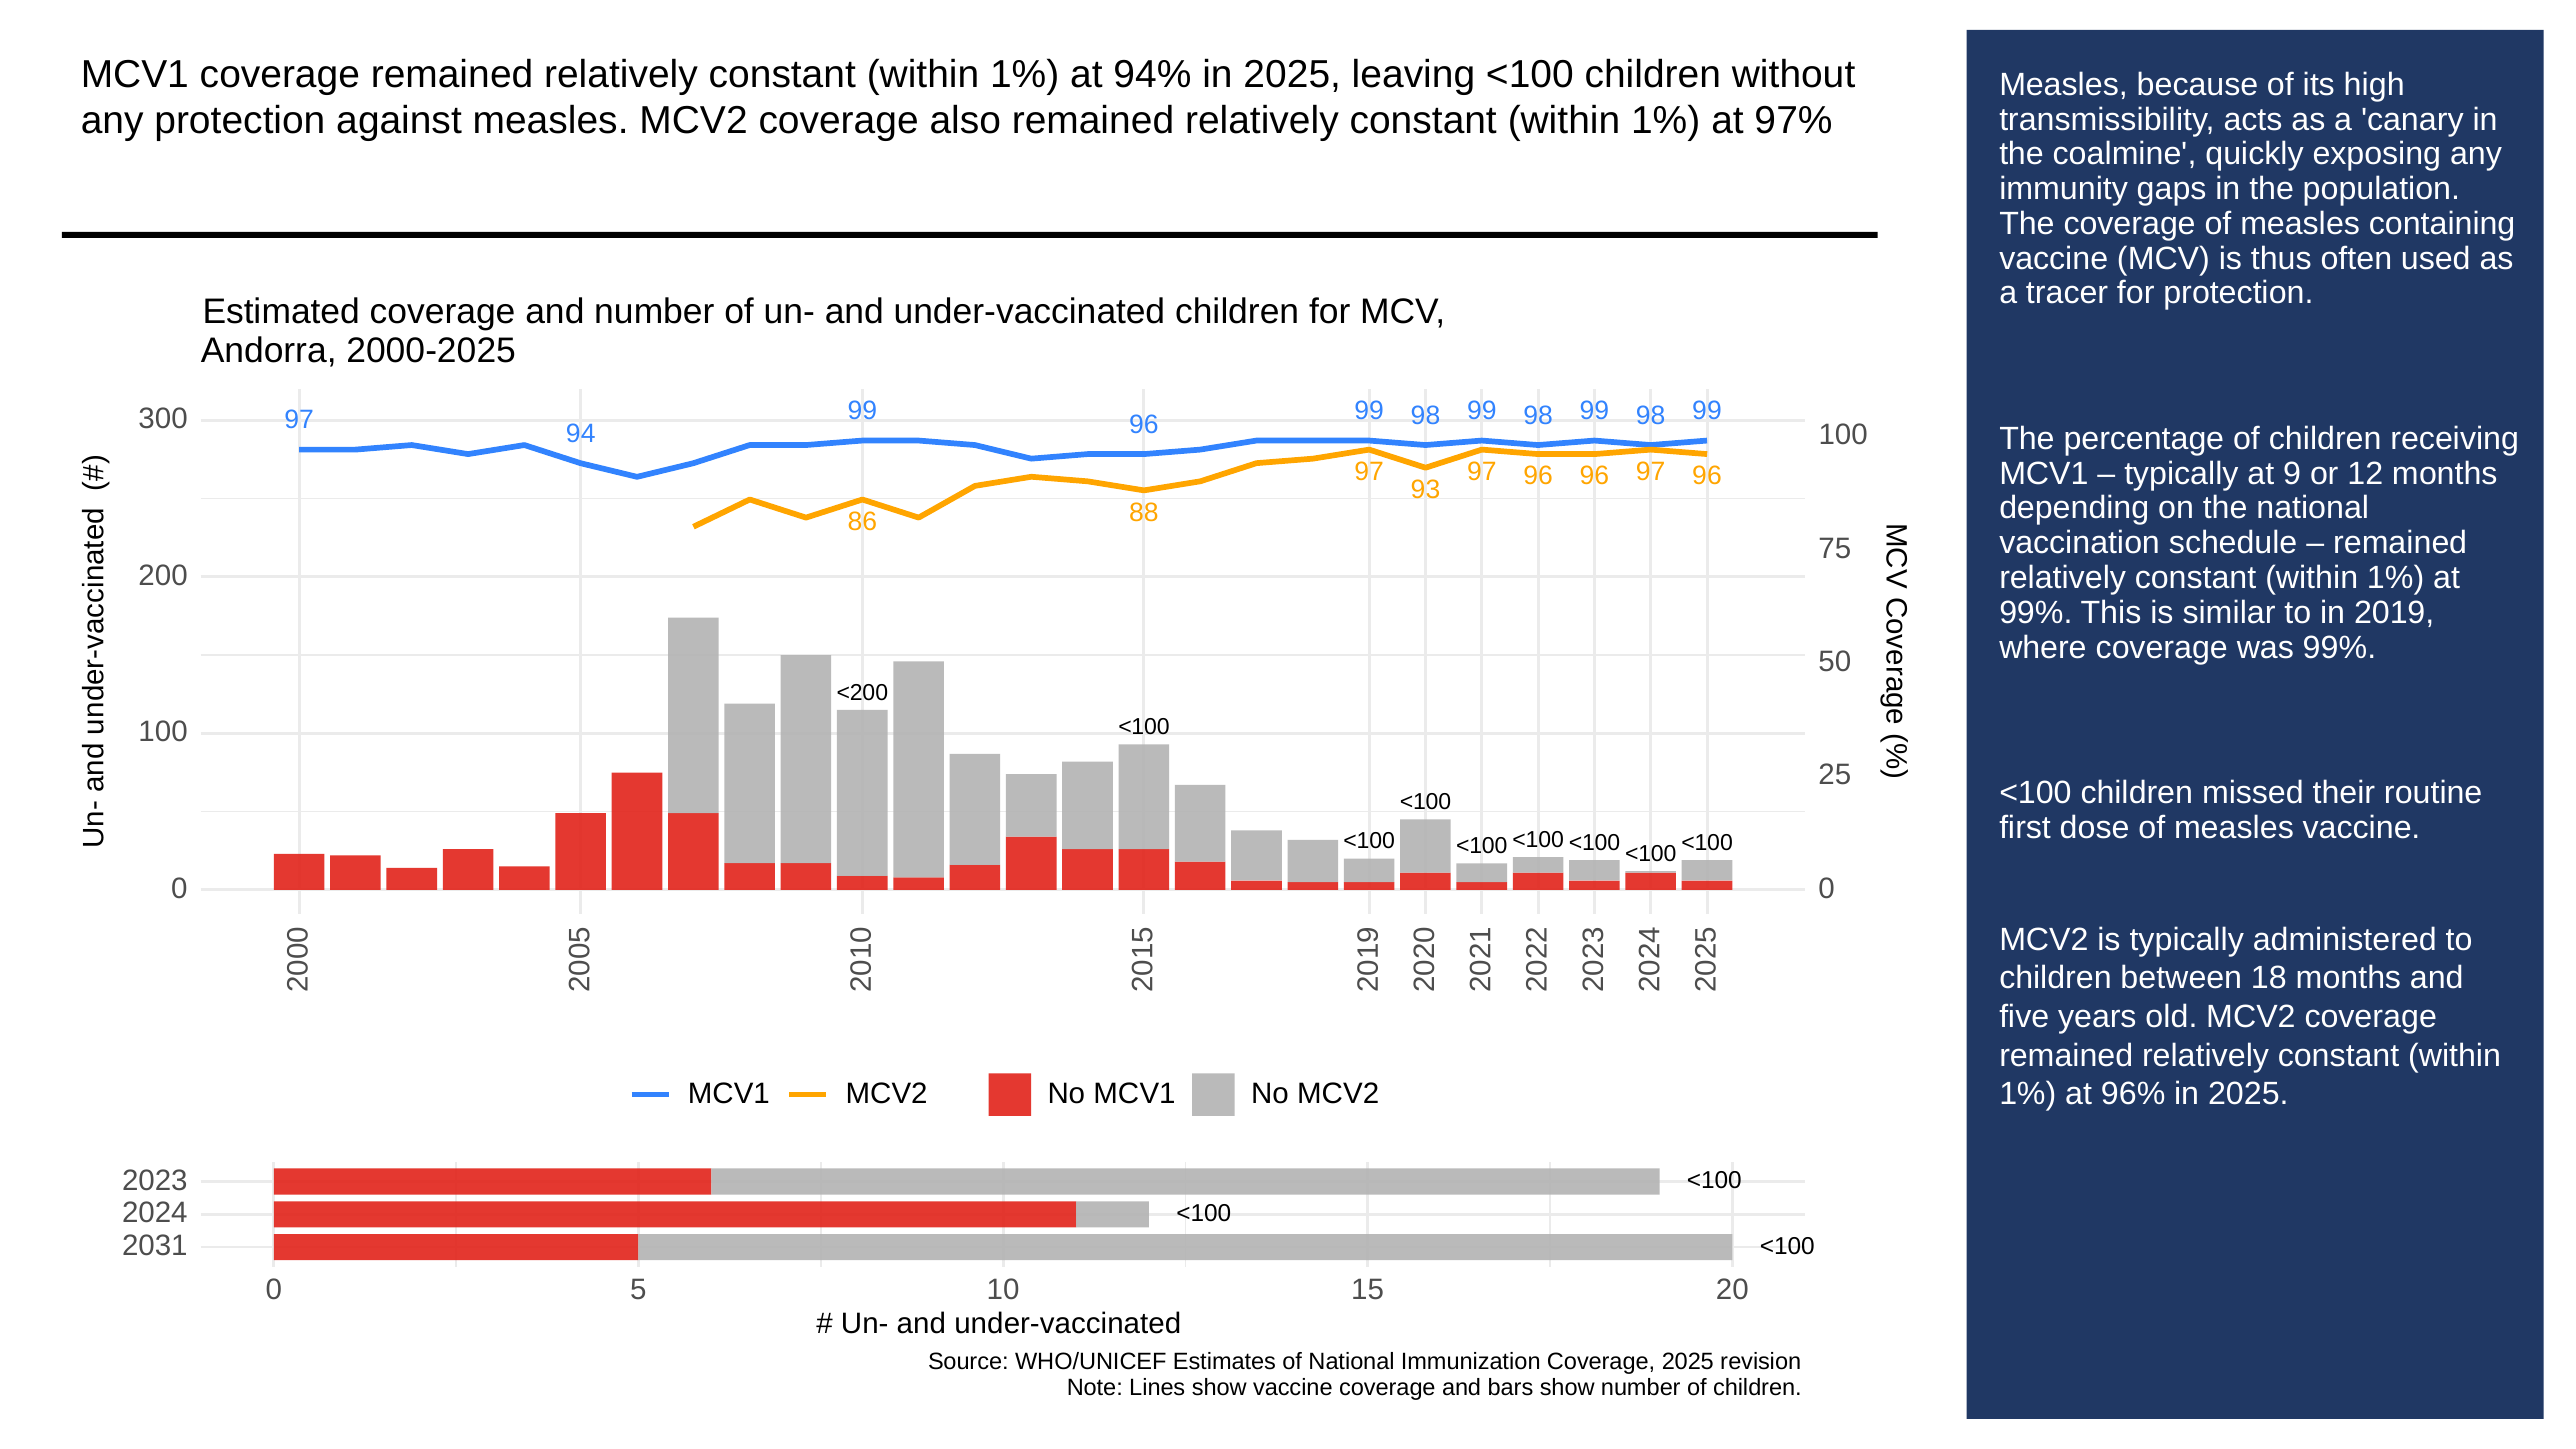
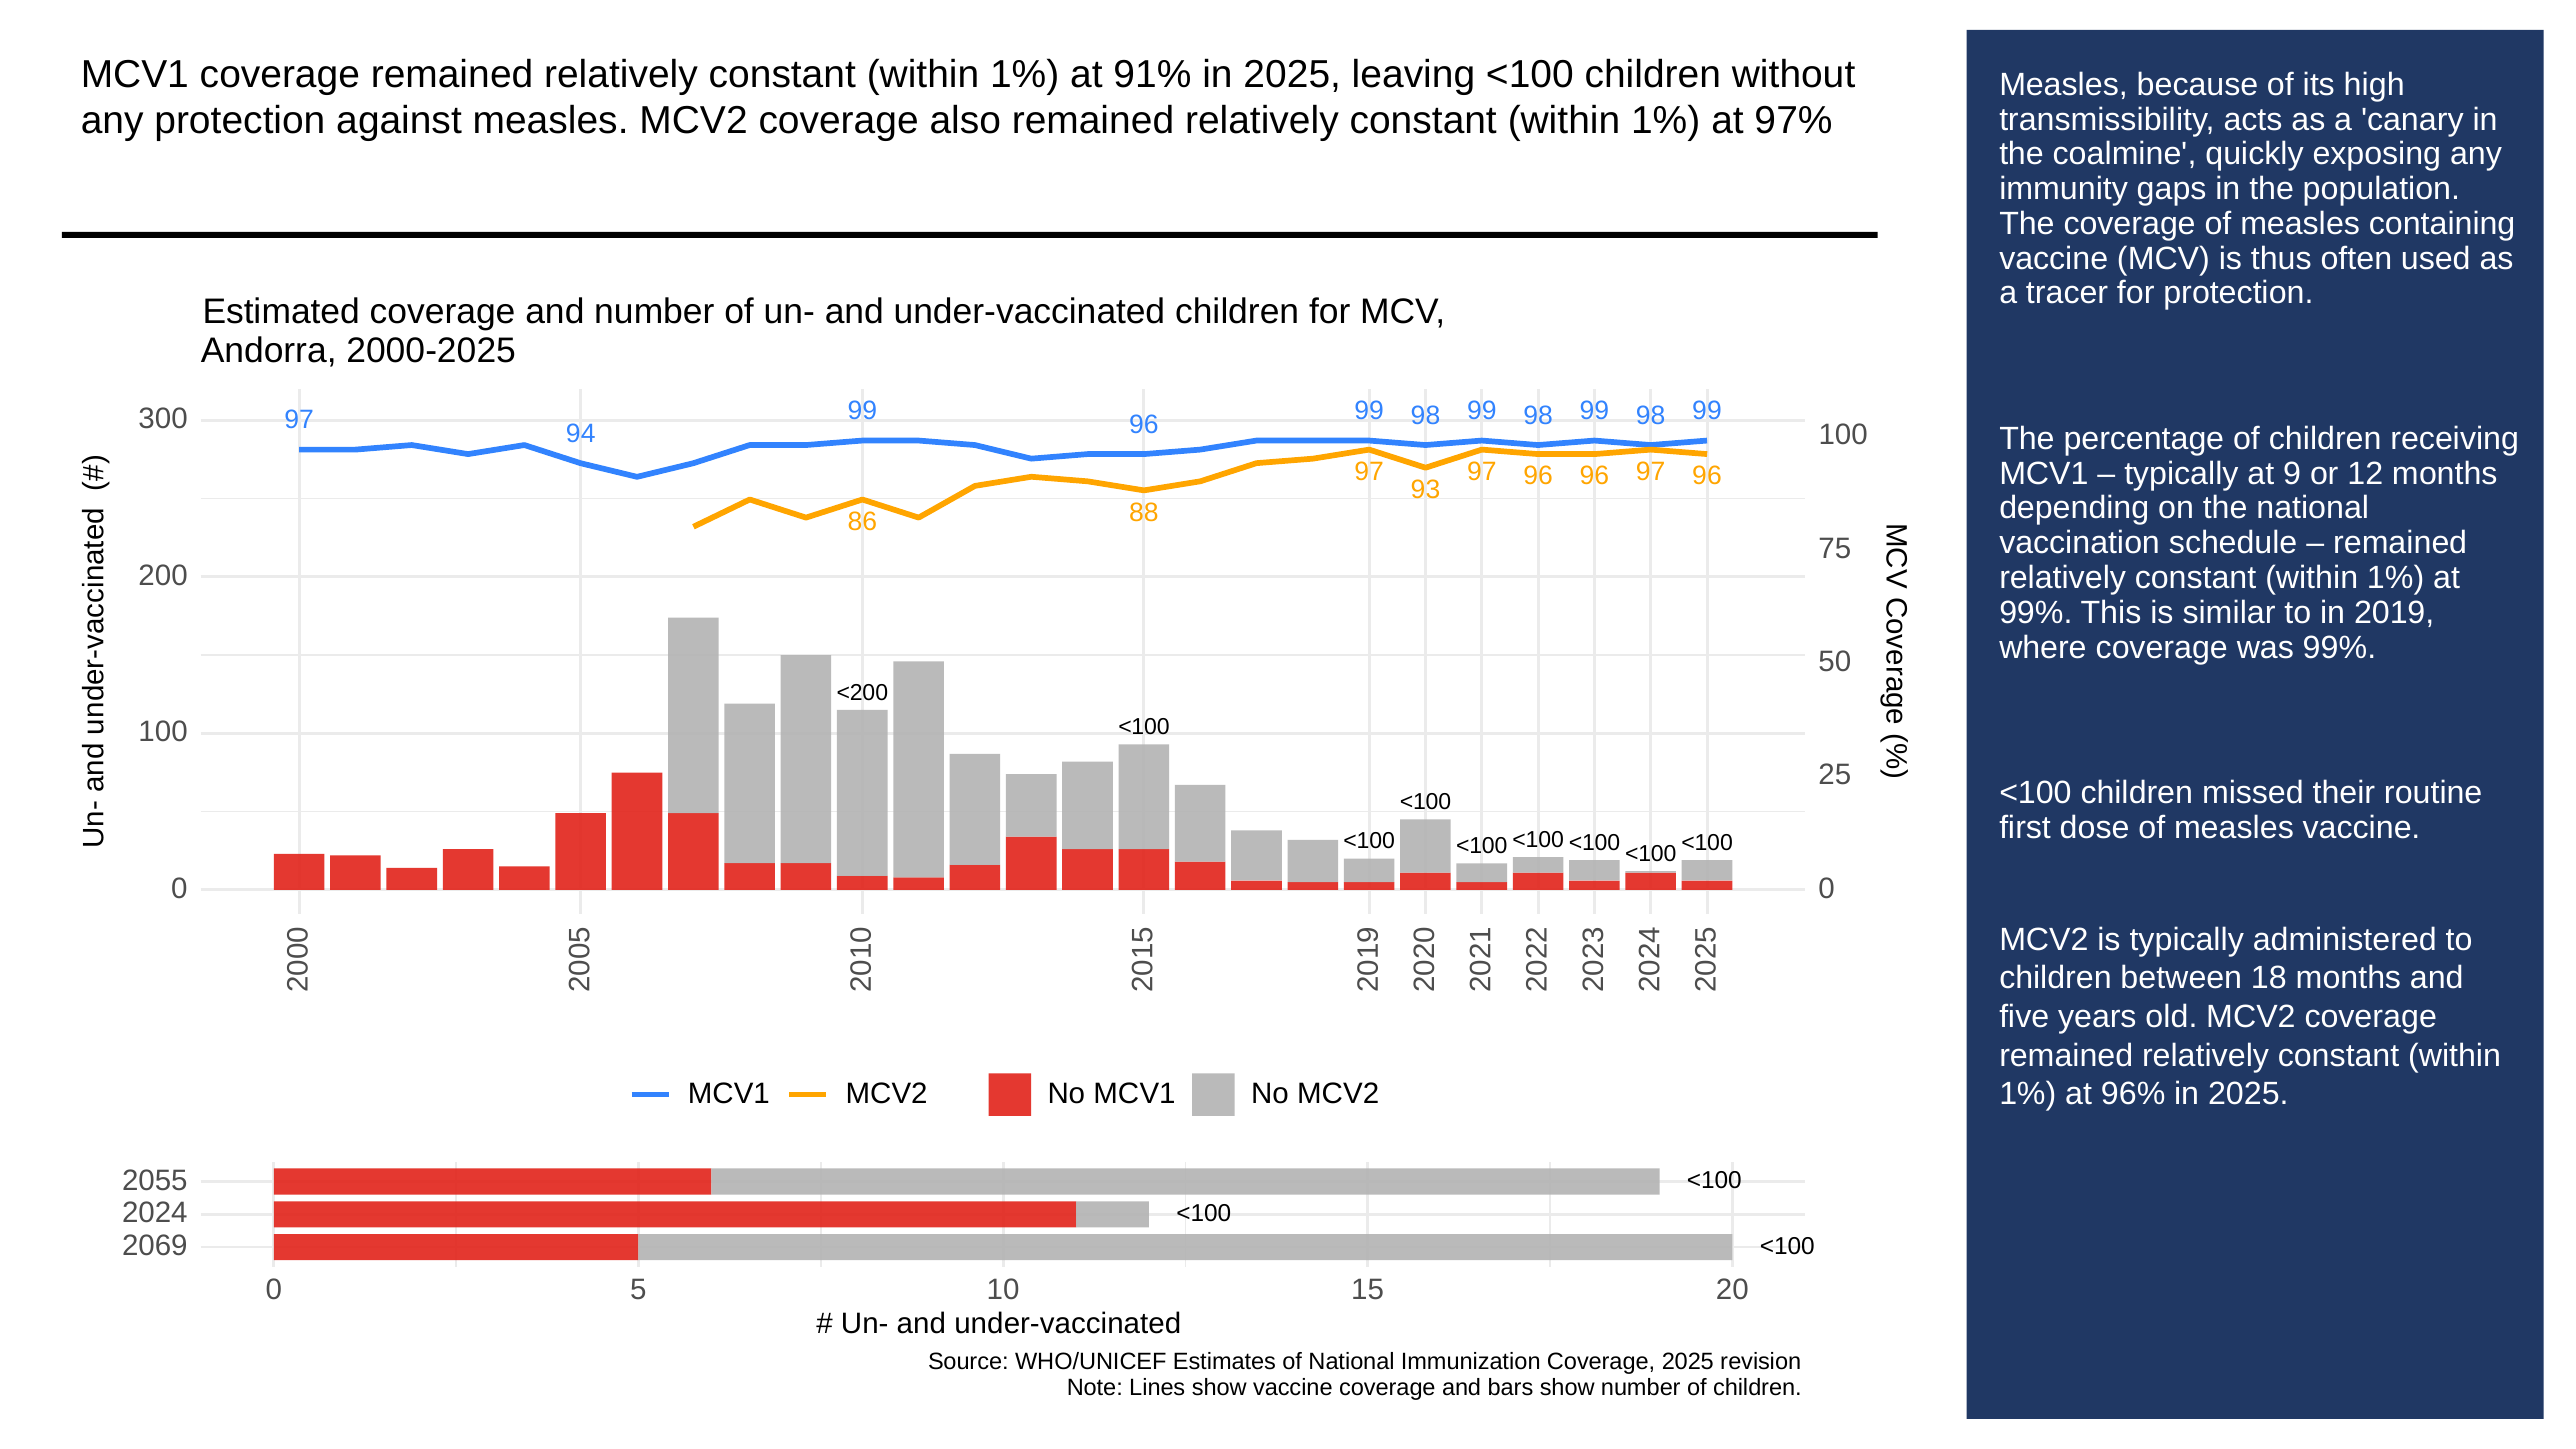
94%: 94% -> 91%
2023: 2023 -> 2055
2031: 2031 -> 2069
